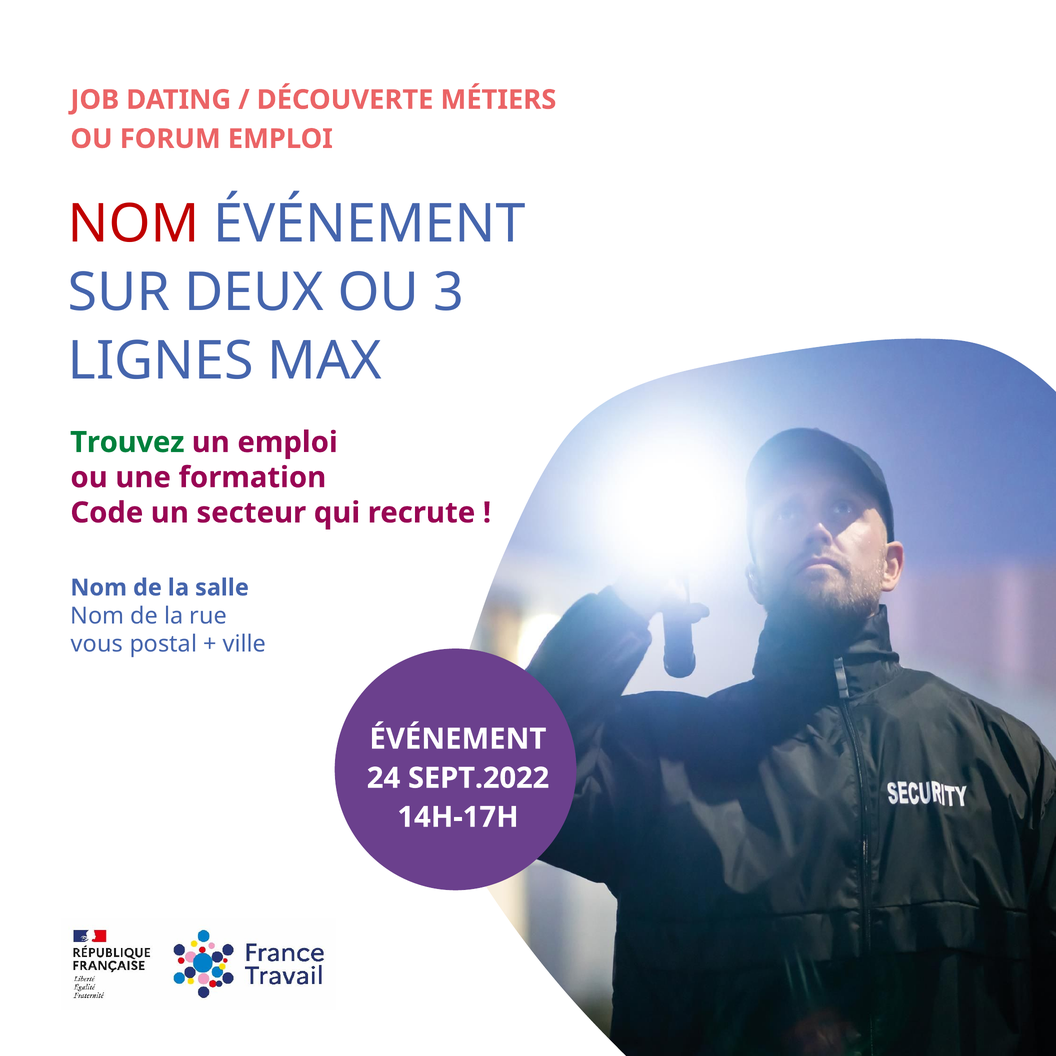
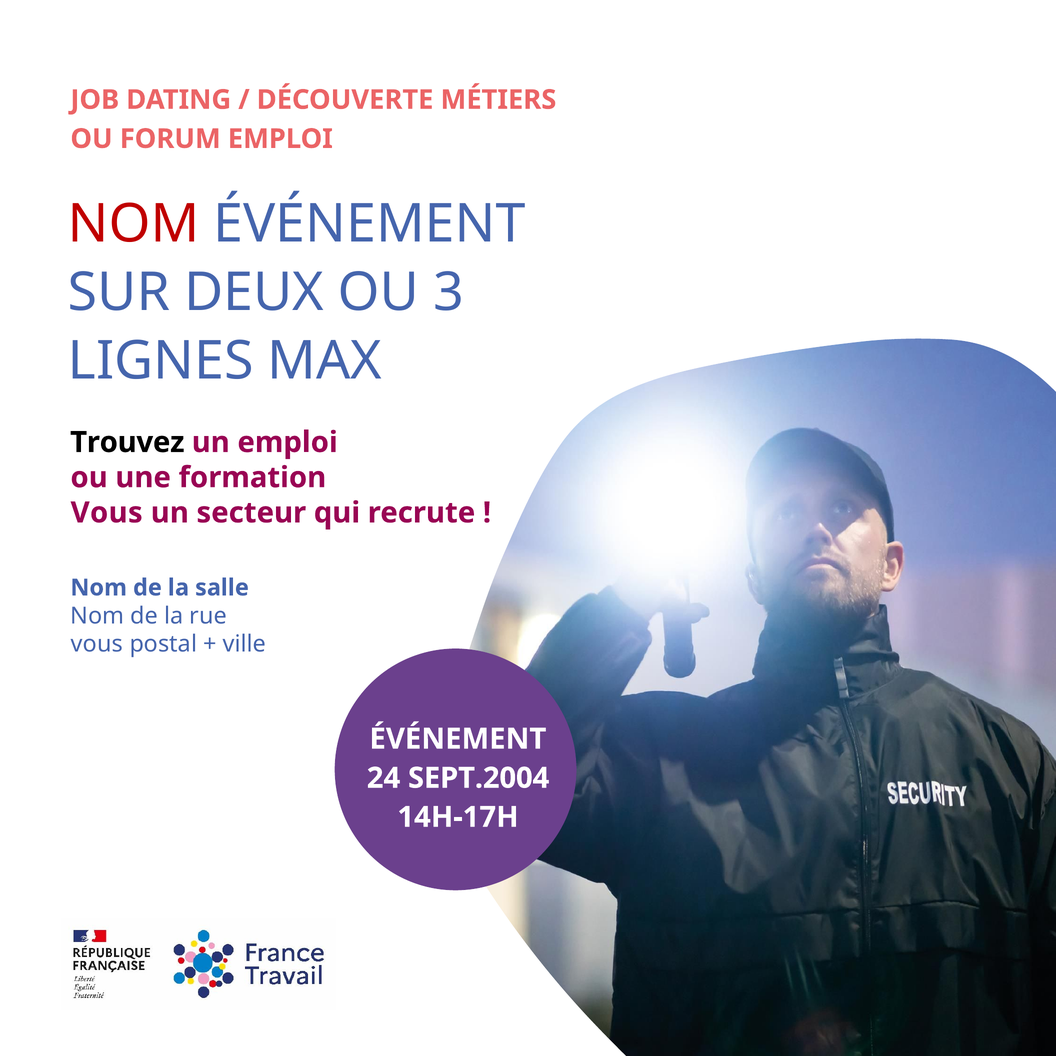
Trouvez colour: green -> black
Code at (107, 513): Code -> Vous
SEPT.2022: SEPT.2022 -> SEPT.2004
